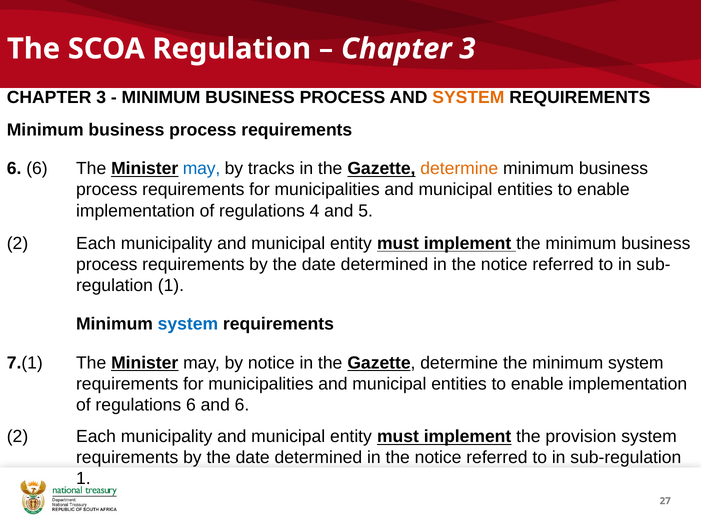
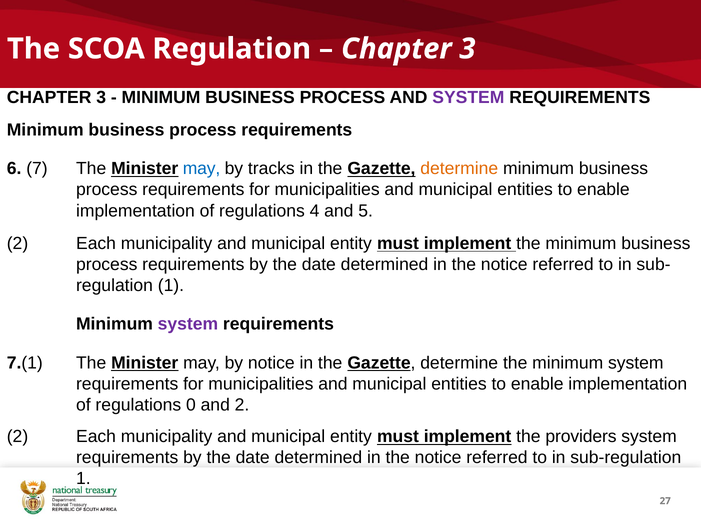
SYSTEM at (468, 97) colour: orange -> purple
6 6: 6 -> 7
system at (188, 324) colour: blue -> purple
regulations 6: 6 -> 0
and 6: 6 -> 2
provision: provision -> providers
